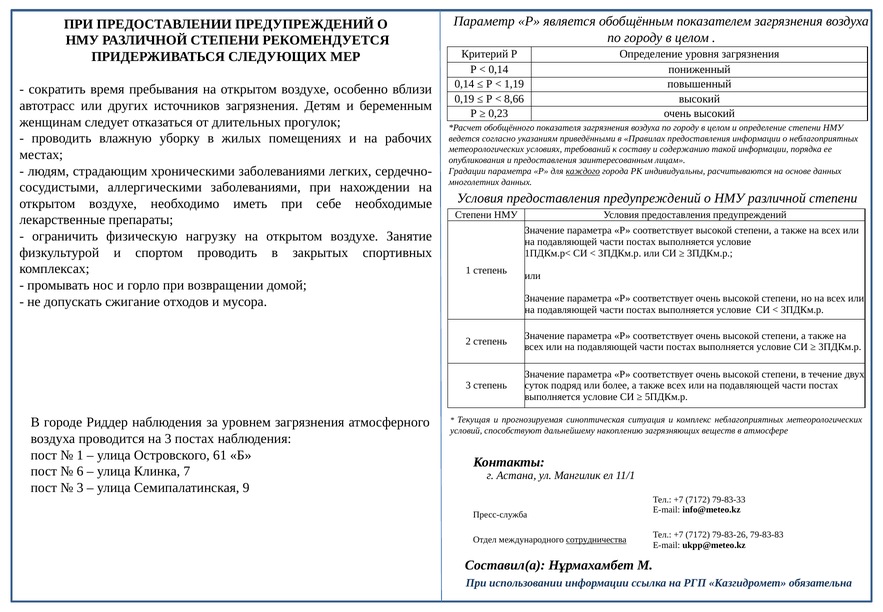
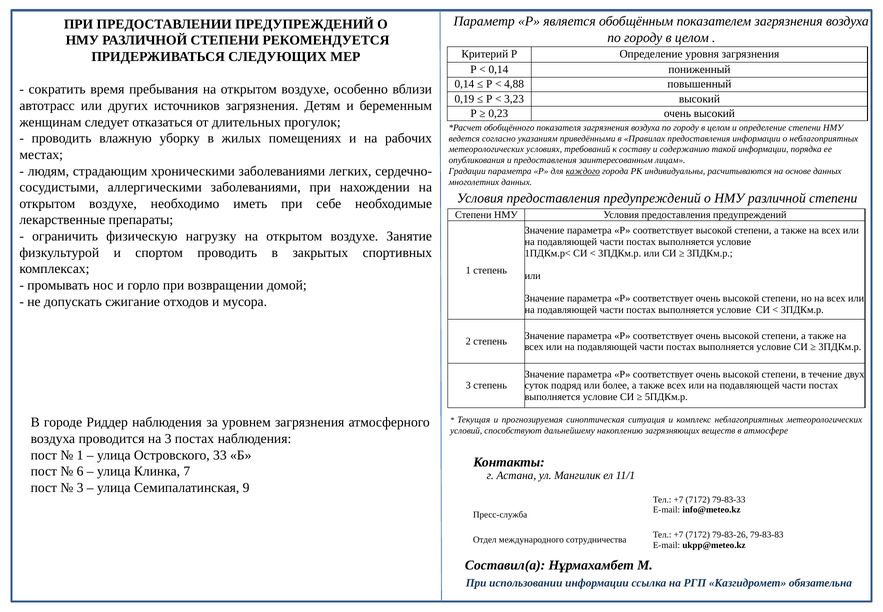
1,19: 1,19 -> 4,88
8,66: 8,66 -> 3,23
61: 61 -> 33
сотрудничества underline: present -> none
